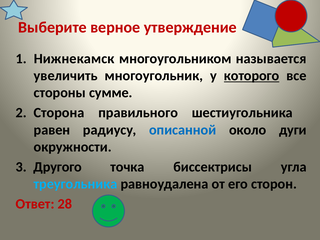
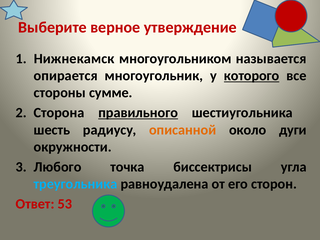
увеличить: увеличить -> опирается
правильного underline: none -> present
равен: равен -> шесть
описанной colour: blue -> orange
Другого: Другого -> Любого
28: 28 -> 53
